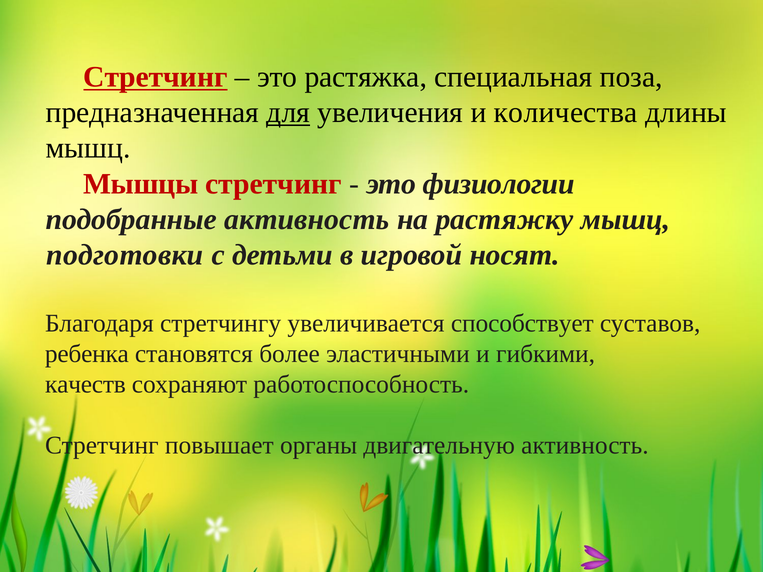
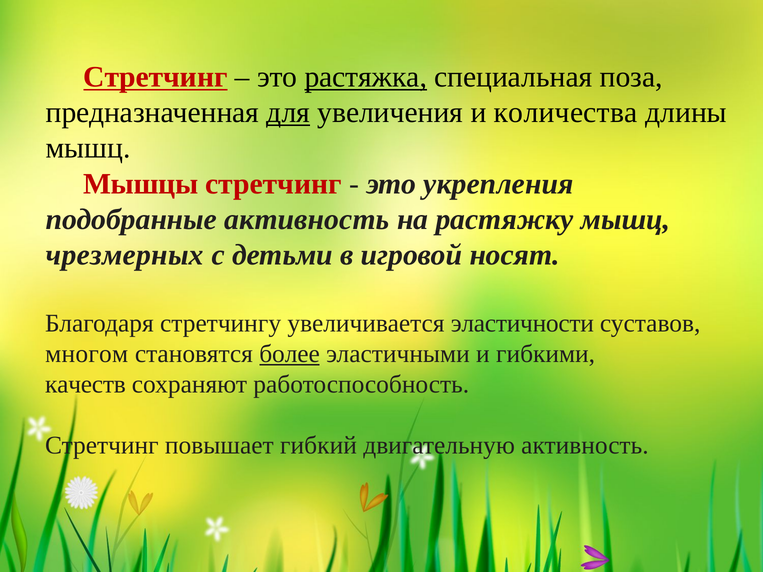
растяжка underline: none -> present
физиологии: физиологии -> укрепления
подготовки: подготовки -> чрезмерных
способствует: способствует -> эластичности
ребенка: ребенка -> многом
более underline: none -> present
органы: органы -> гибкий
